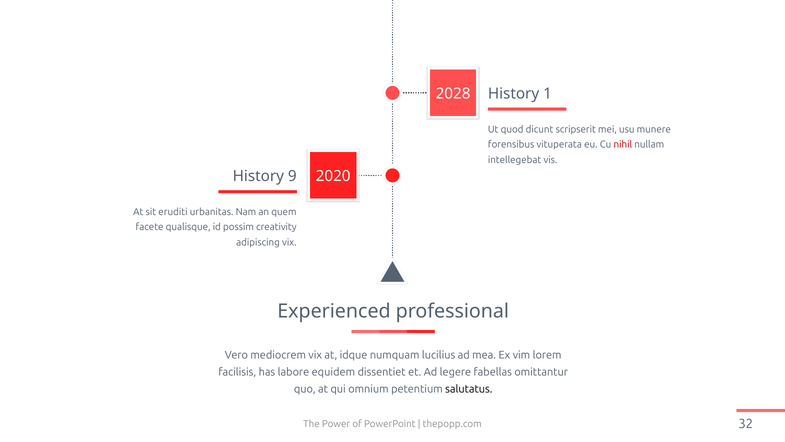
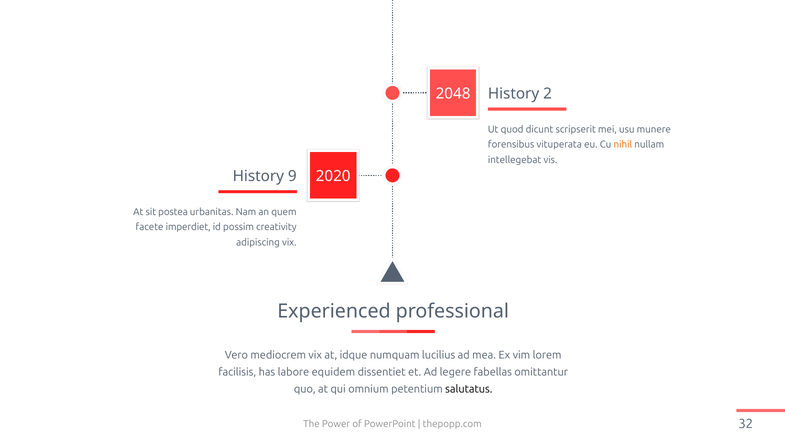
2028: 2028 -> 2048
1: 1 -> 2
nihil colour: red -> orange
eruditi: eruditi -> postea
qualisque: qualisque -> imperdiet
